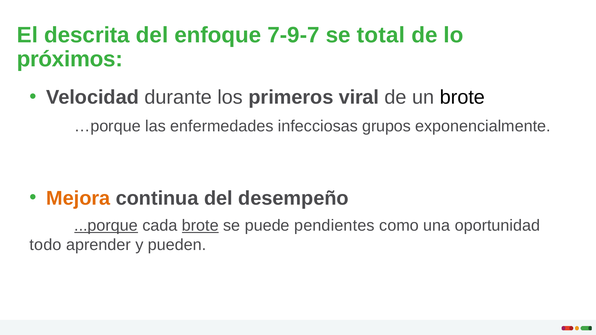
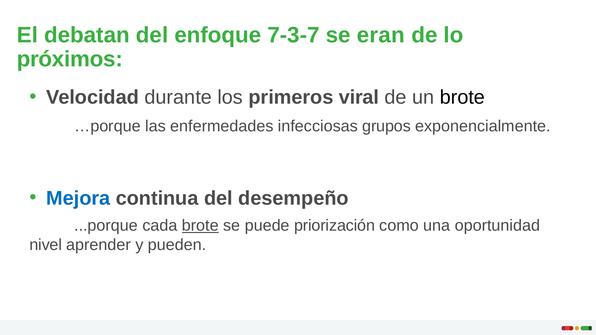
descrita: descrita -> debatan
7-9-7: 7-9-7 -> 7-3-7
total: total -> eran
Mejora colour: orange -> blue
...porque underline: present -> none
pendientes: pendientes -> priorización
todo: todo -> nivel
